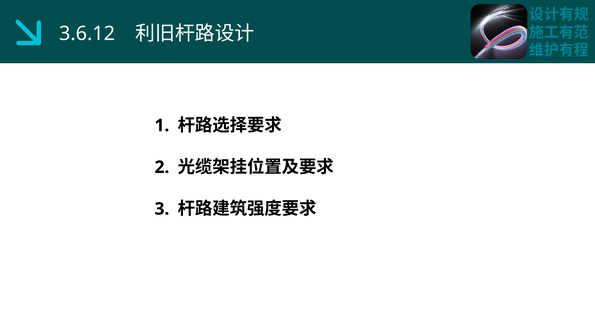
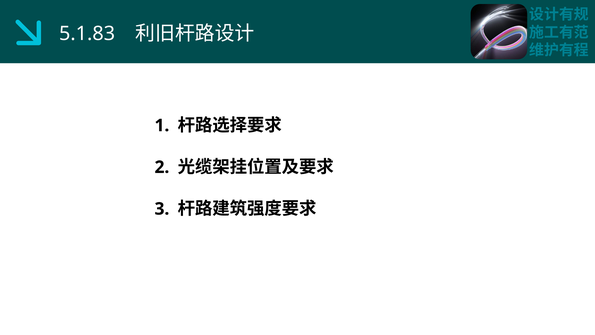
3.6.12: 3.6.12 -> 5.1.83
